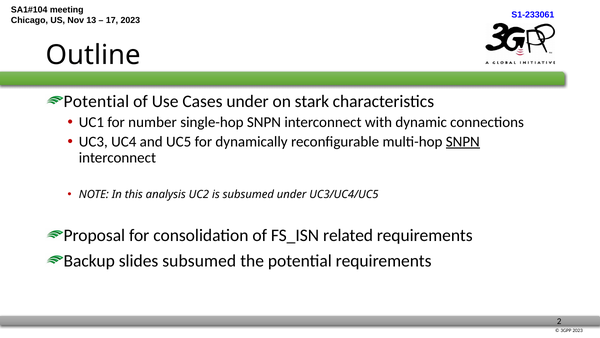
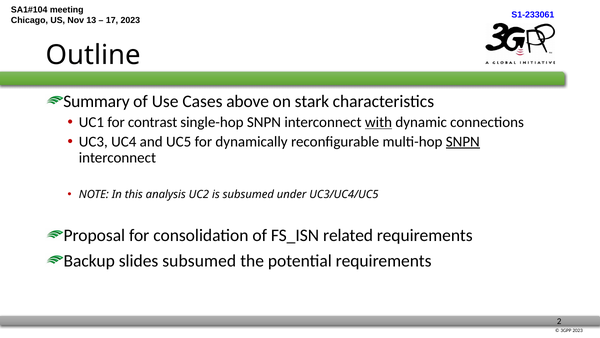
Potential at (96, 101): Potential -> Summary
Cases under: under -> above
number: number -> contrast
with underline: none -> present
